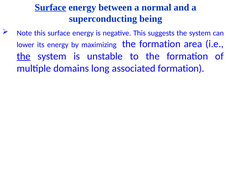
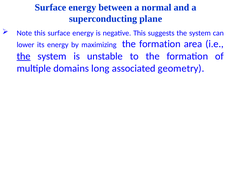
Surface at (50, 7) underline: present -> none
being: being -> plane
associated formation: formation -> geometry
